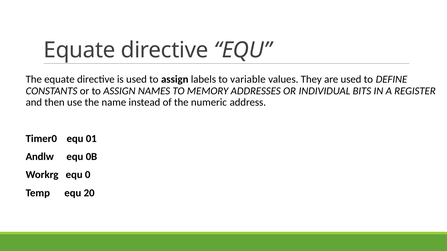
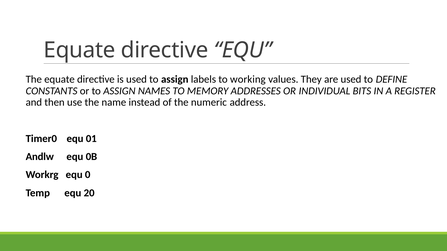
variable: variable -> working
